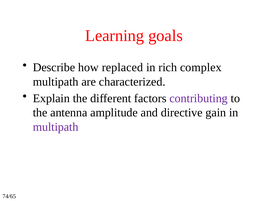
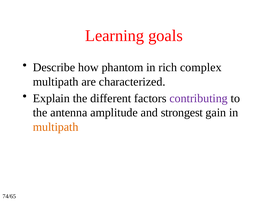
replaced: replaced -> phantom
directive: directive -> strongest
multipath at (56, 127) colour: purple -> orange
